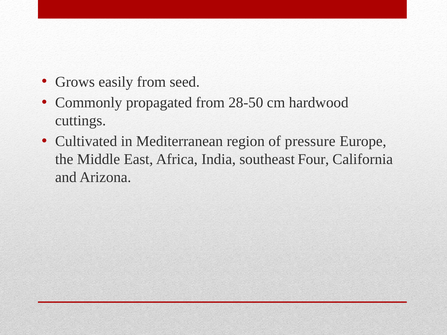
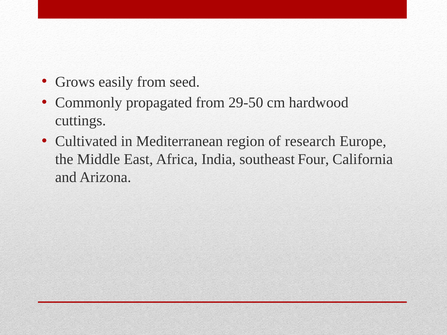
28-50: 28-50 -> 29-50
pressure: pressure -> research
